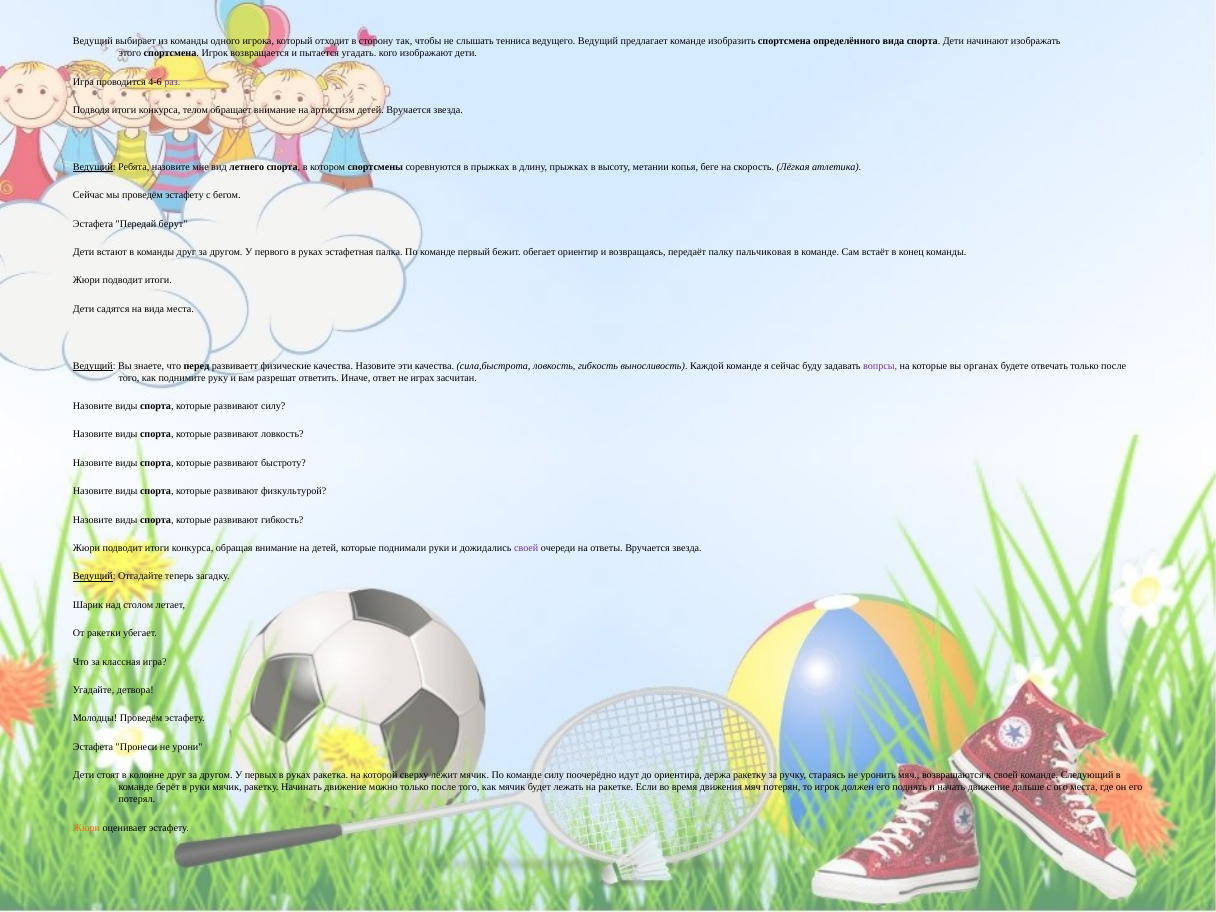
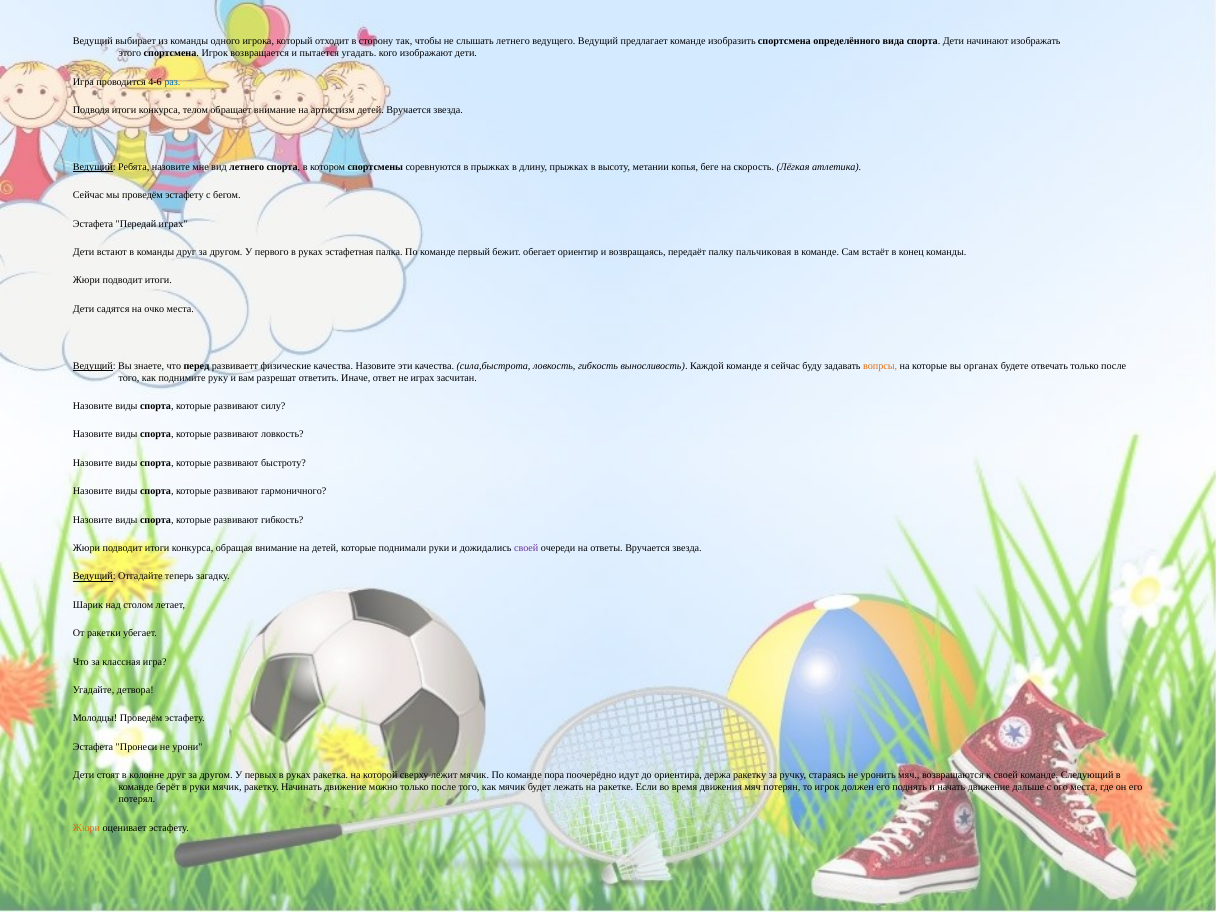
слышать тенниса: тенниса -> летнего
раз colour: purple -> blue
Передай берут: берут -> играх
на вида: вида -> очко
вопрсы colour: purple -> orange
физкультурой: физкультурой -> гармоничного
команде силу: силу -> пора
